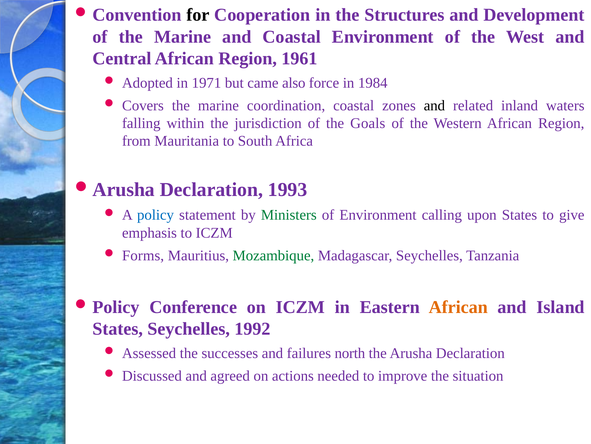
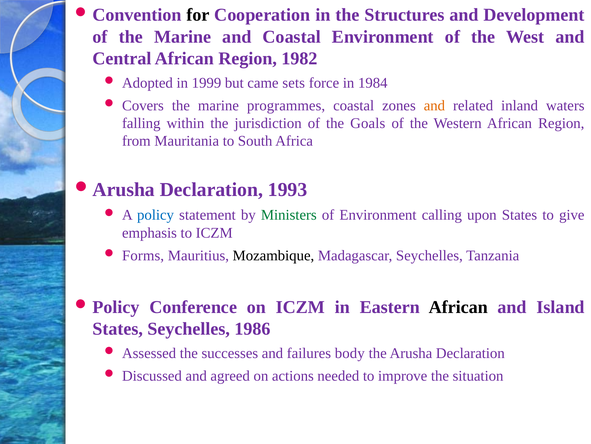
1961: 1961 -> 1982
1971: 1971 -> 1999
also: also -> sets
coordination: coordination -> programmes
and at (434, 105) colour: black -> orange
Mozambique colour: green -> black
African at (458, 307) colour: orange -> black
1992: 1992 -> 1986
north: north -> body
